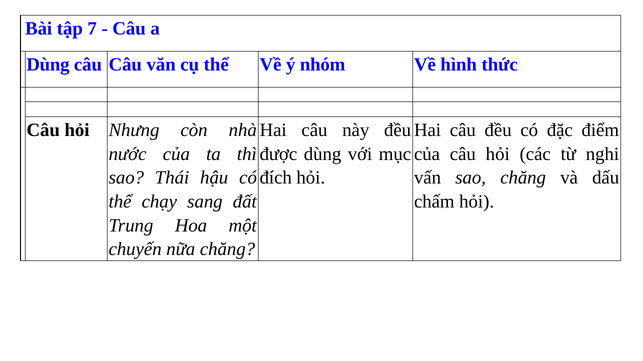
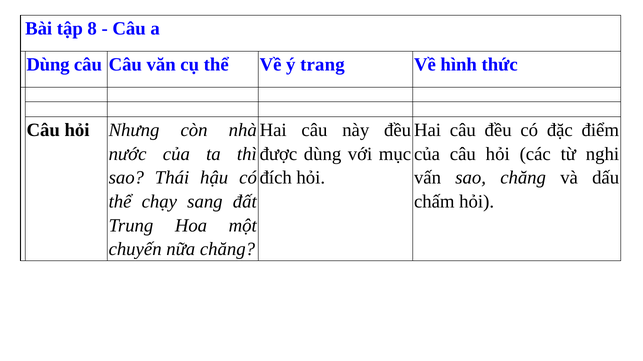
7: 7 -> 8
nhóm: nhóm -> trang
